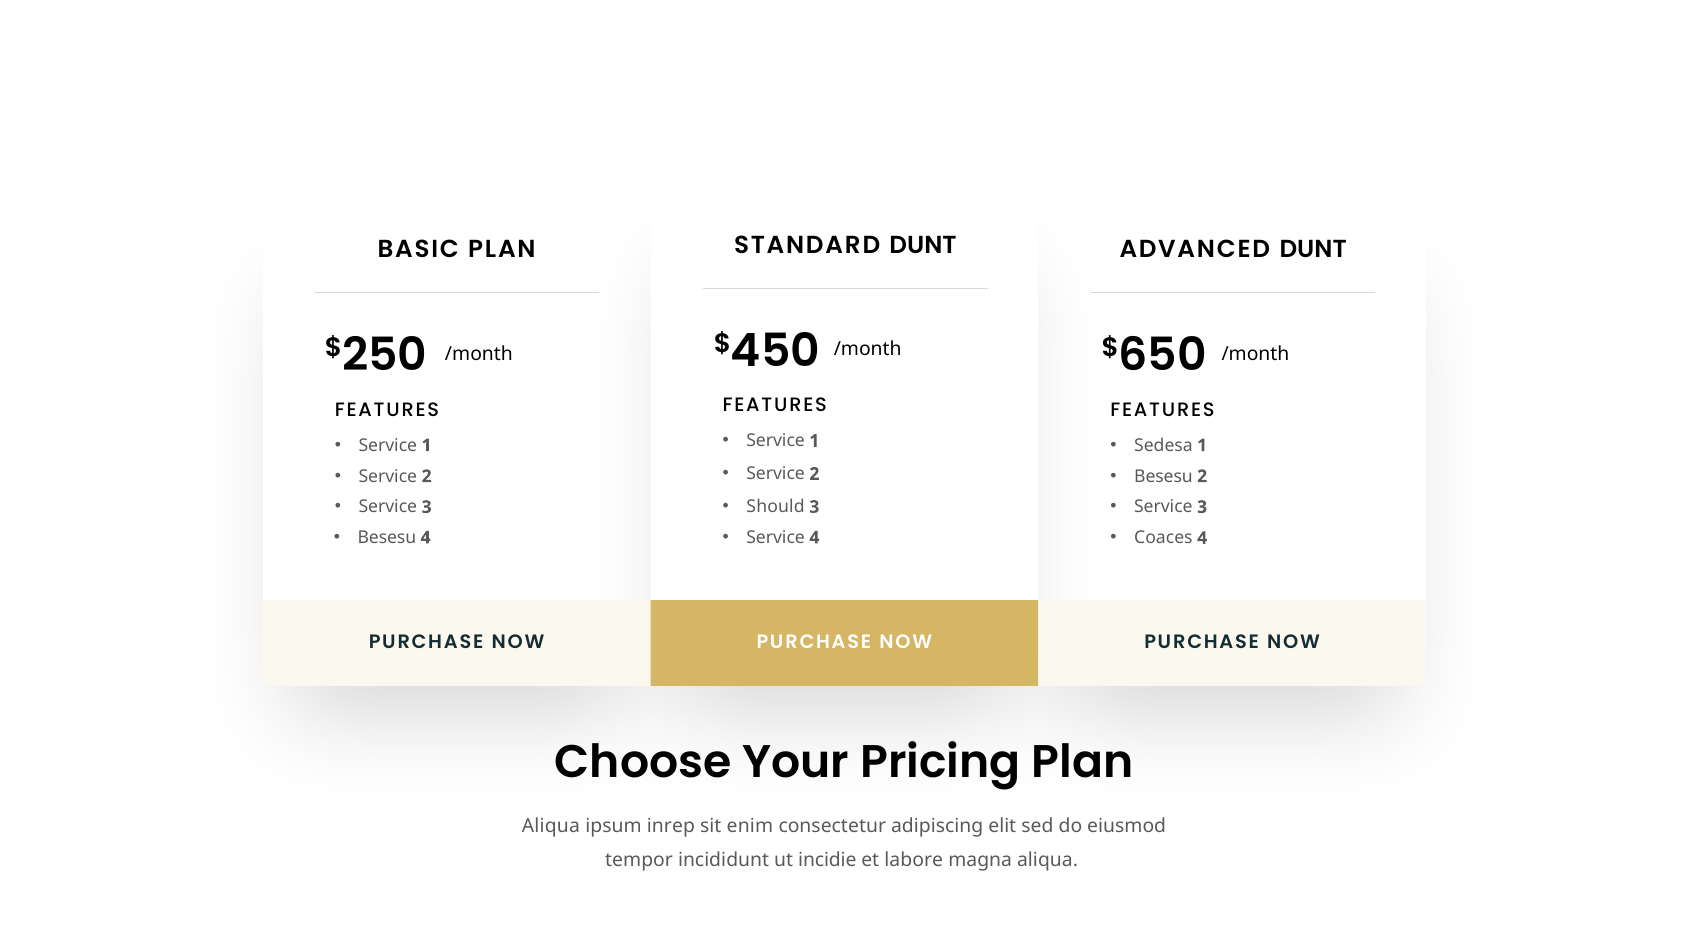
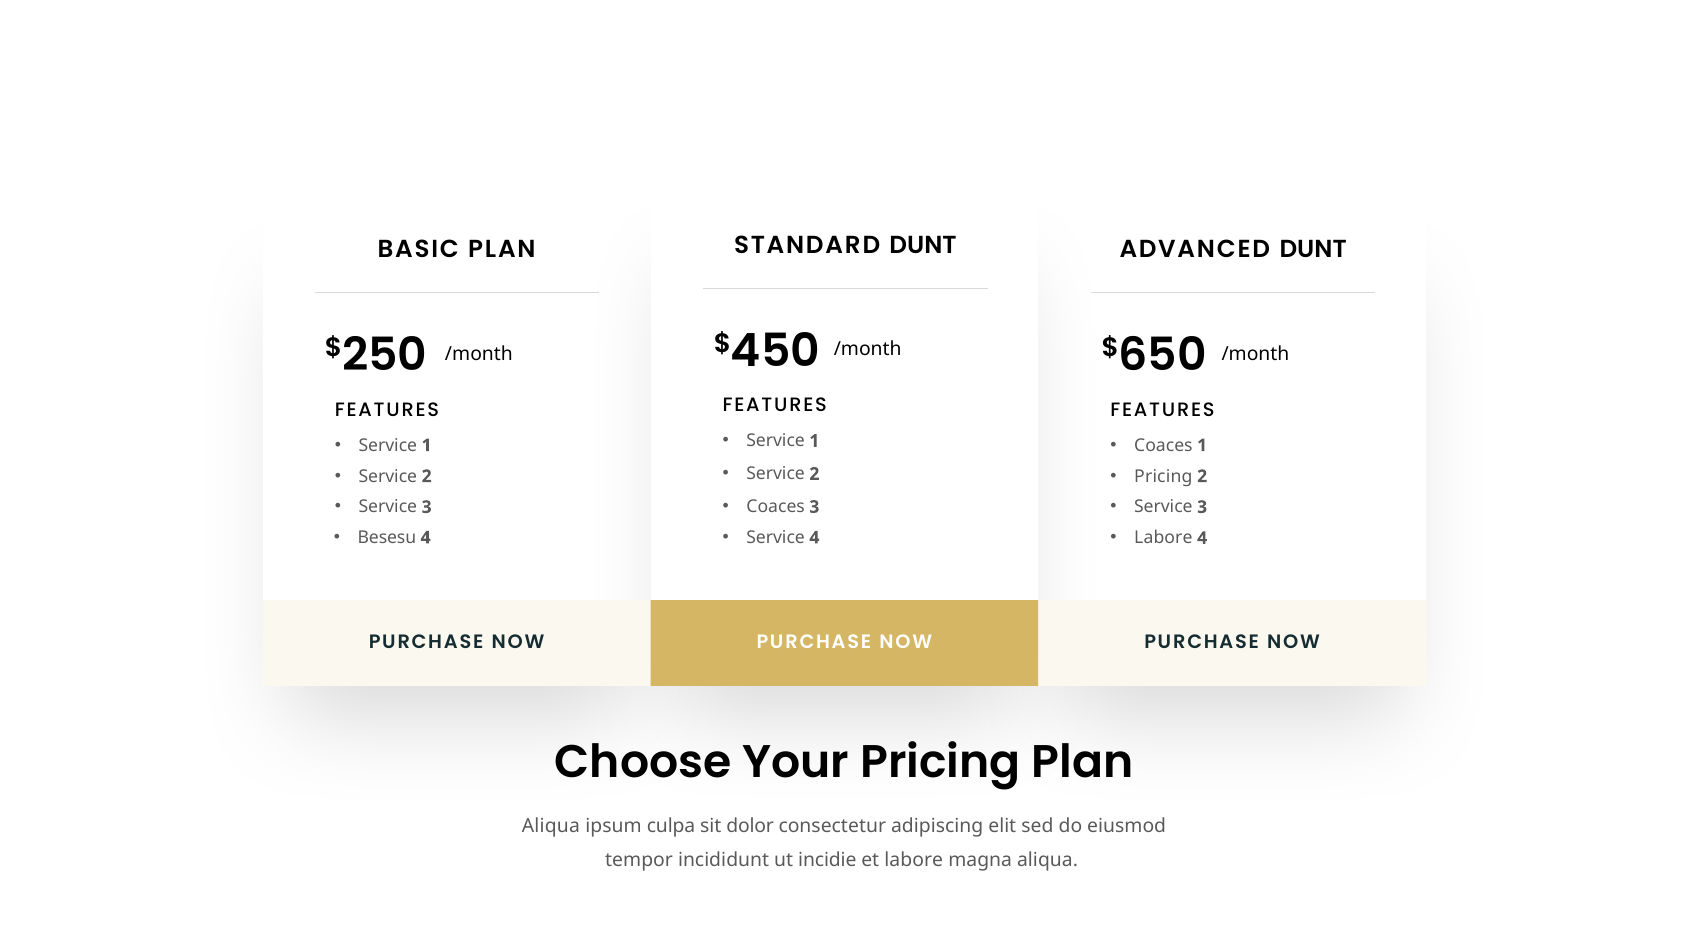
Sedesa at (1163, 445): Sedesa -> Coaces
Besesu at (1163, 476): Besesu -> Pricing
Should at (776, 507): Should -> Coaces
Coaces at (1163, 538): Coaces -> Labore
inrep: inrep -> culpa
enim: enim -> dolor
